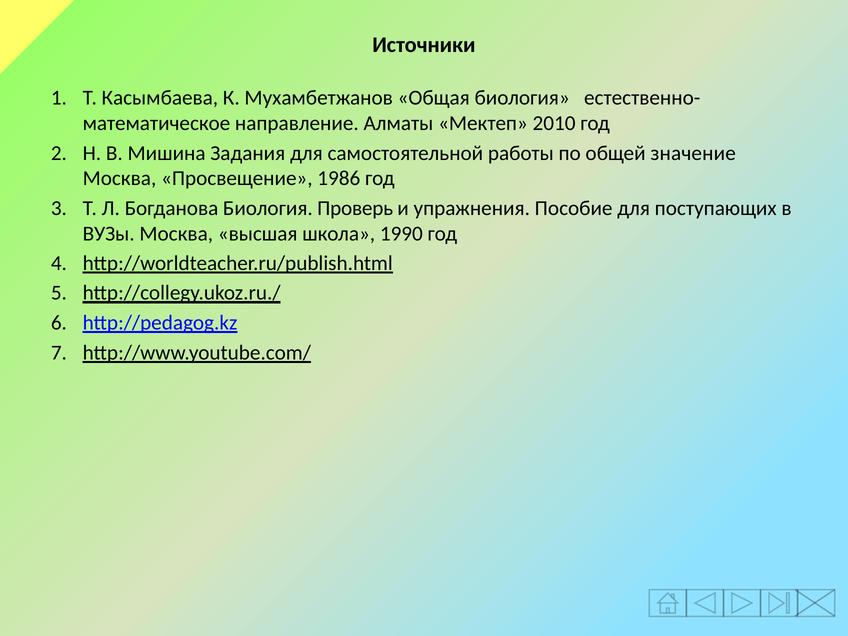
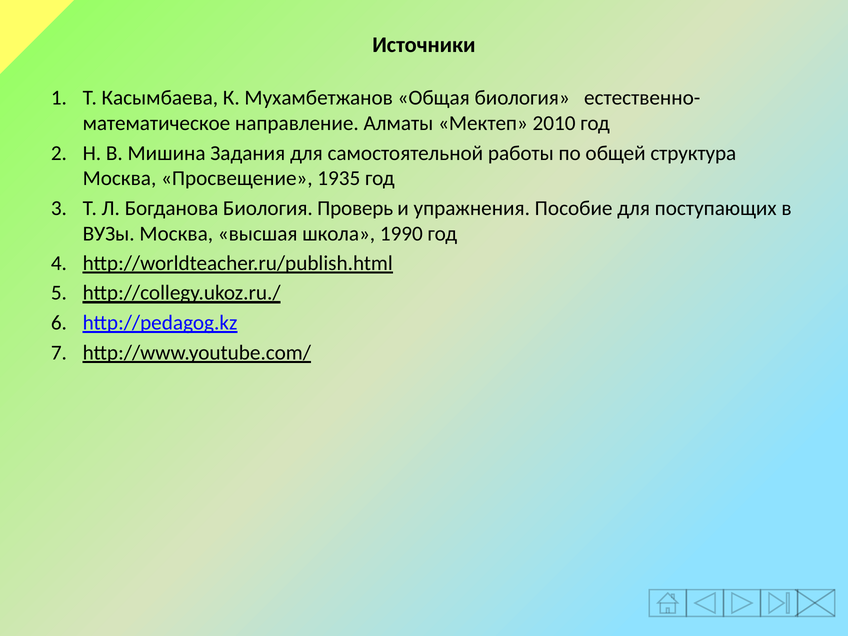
значение: значение -> структура
1986: 1986 -> 1935
